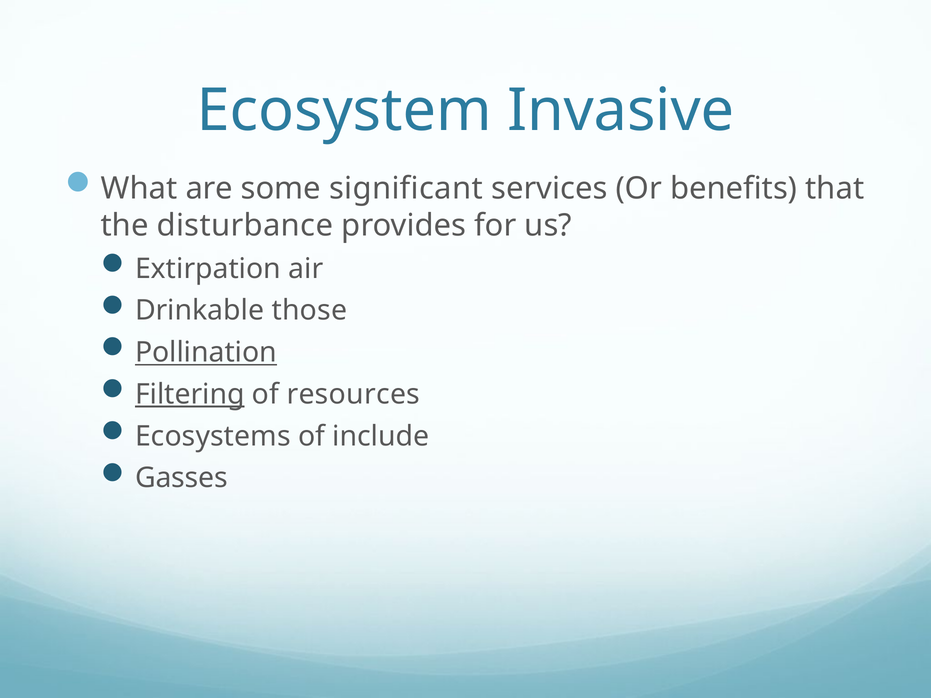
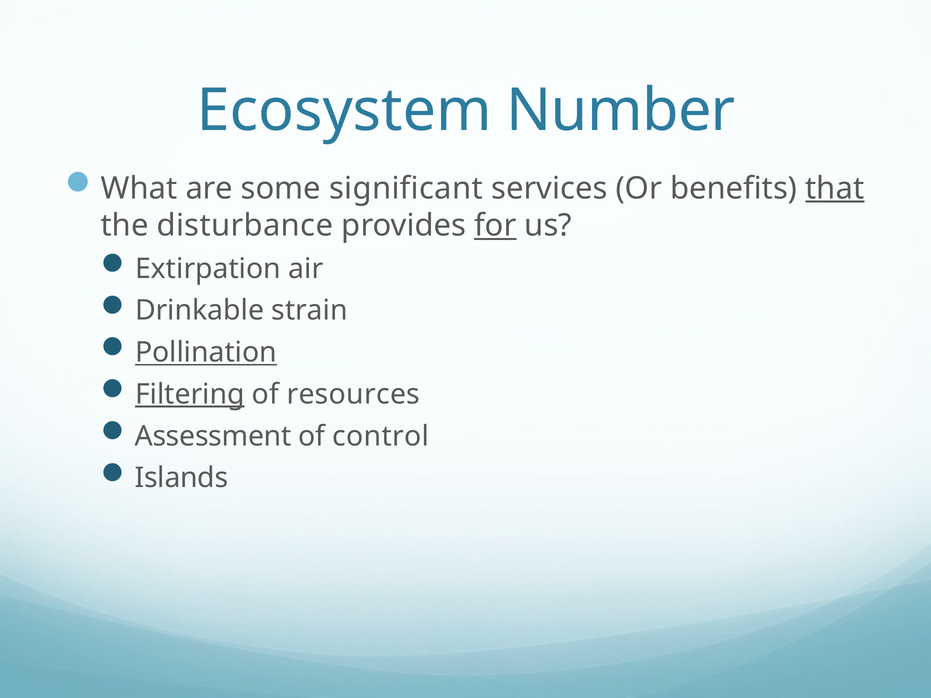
Invasive: Invasive -> Number
that underline: none -> present
for underline: none -> present
those: those -> strain
Ecosystems: Ecosystems -> Assessment
include: include -> control
Gasses: Gasses -> Islands
